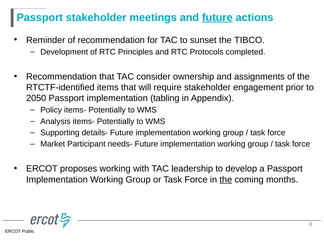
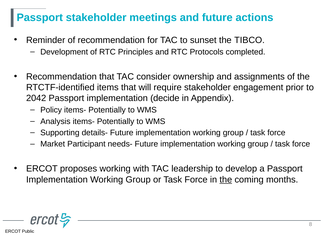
future at (217, 17) underline: present -> none
2050: 2050 -> 2042
tabling: tabling -> decide
